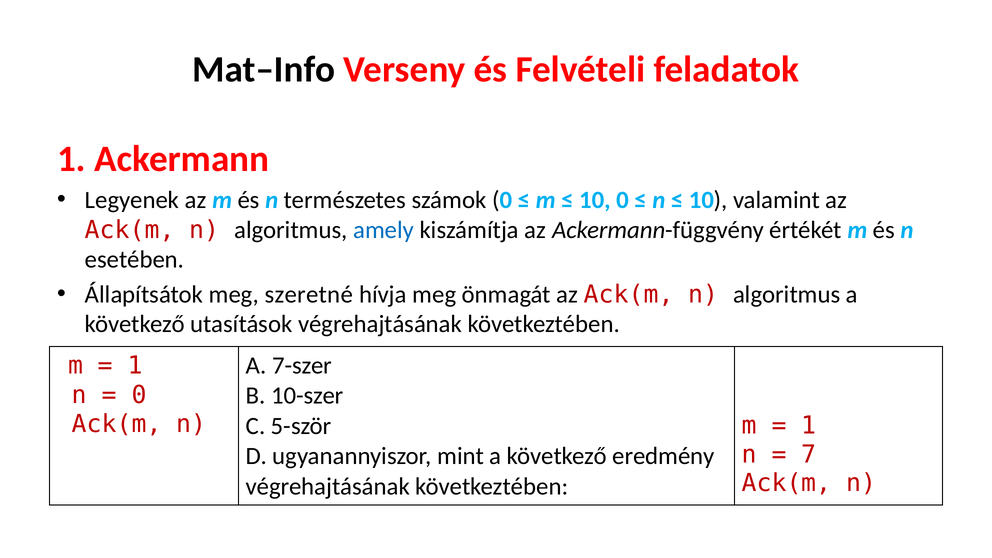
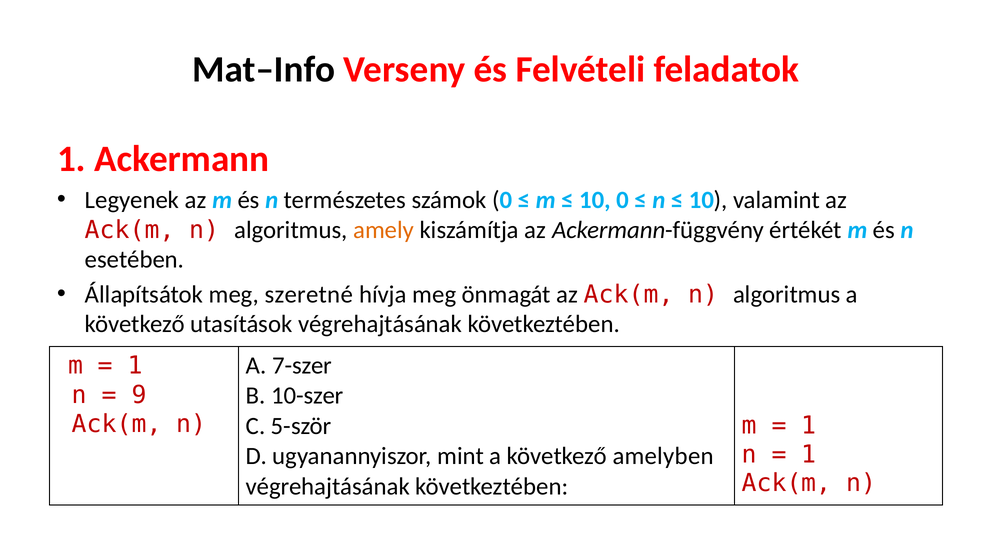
amely colour: blue -> orange
0 at (139, 395): 0 -> 9
7 at (809, 454): 7 -> 1
eredmény: eredmény -> amelyben
